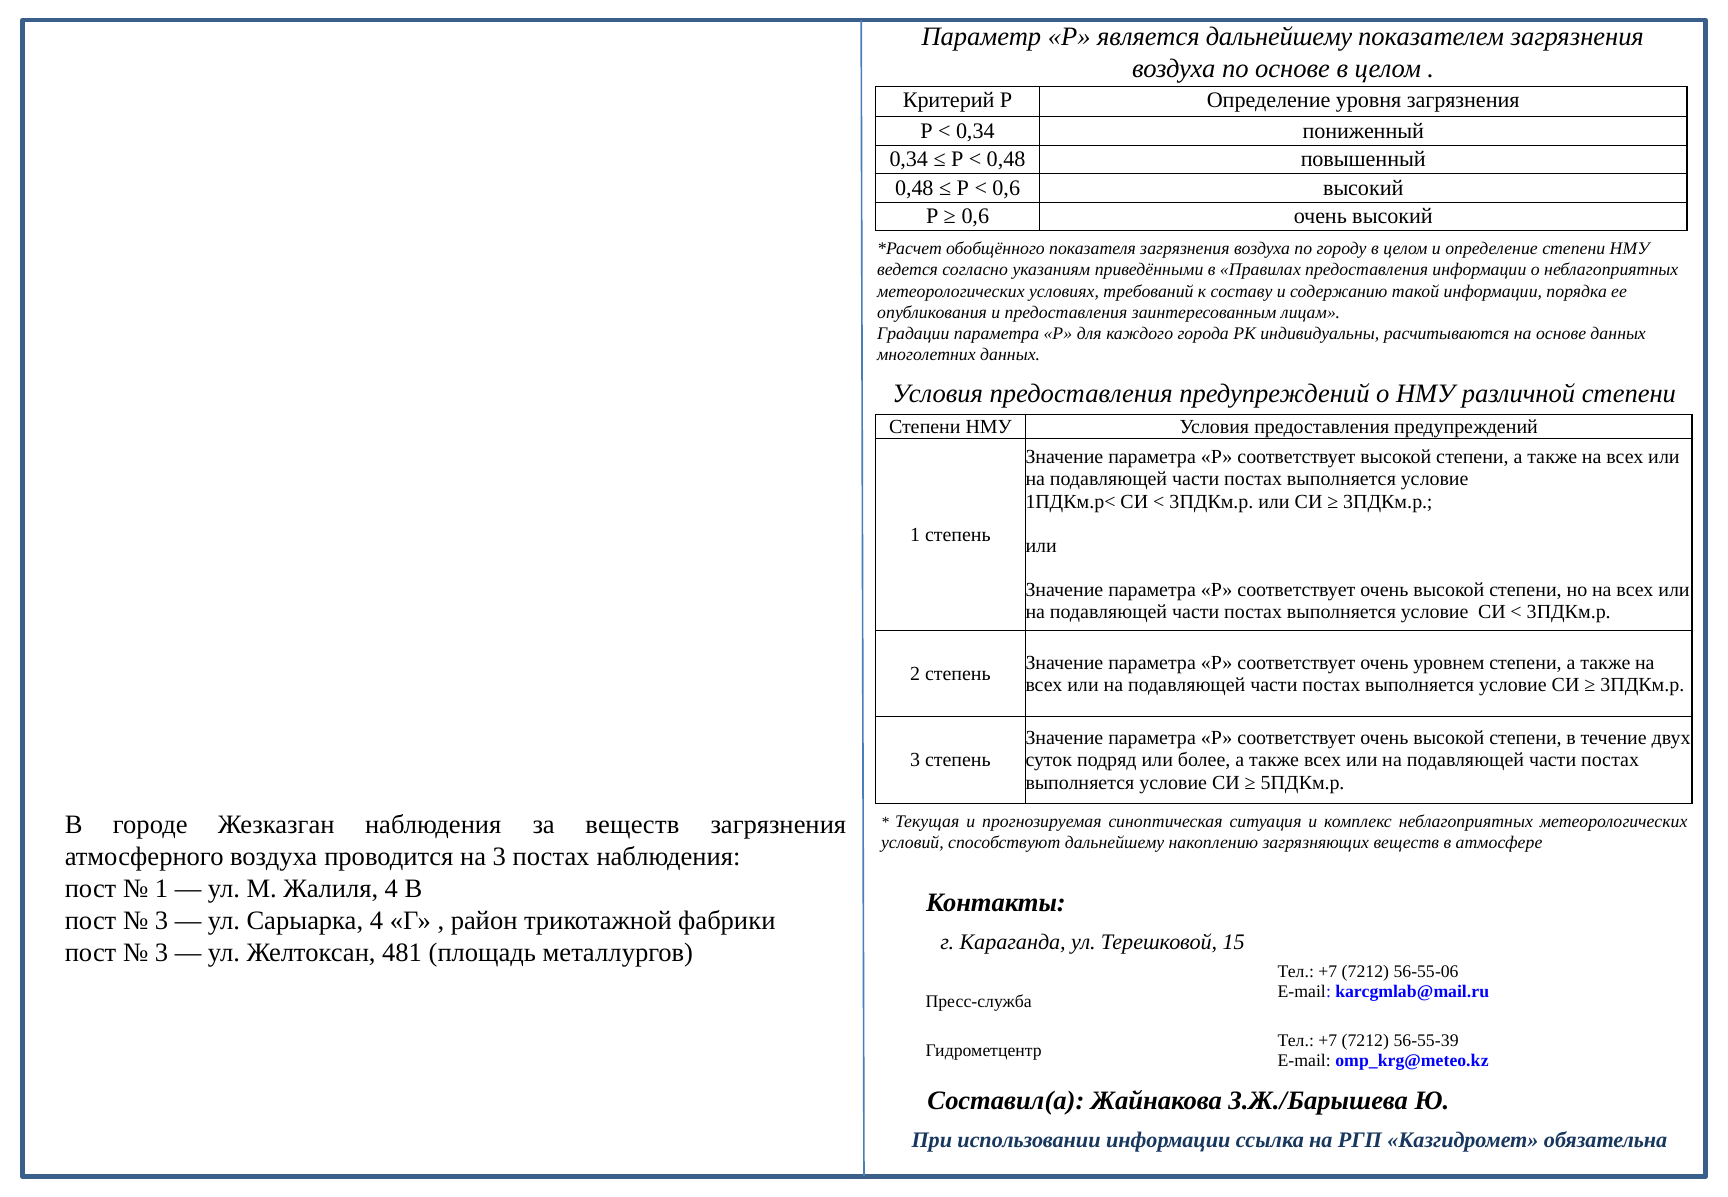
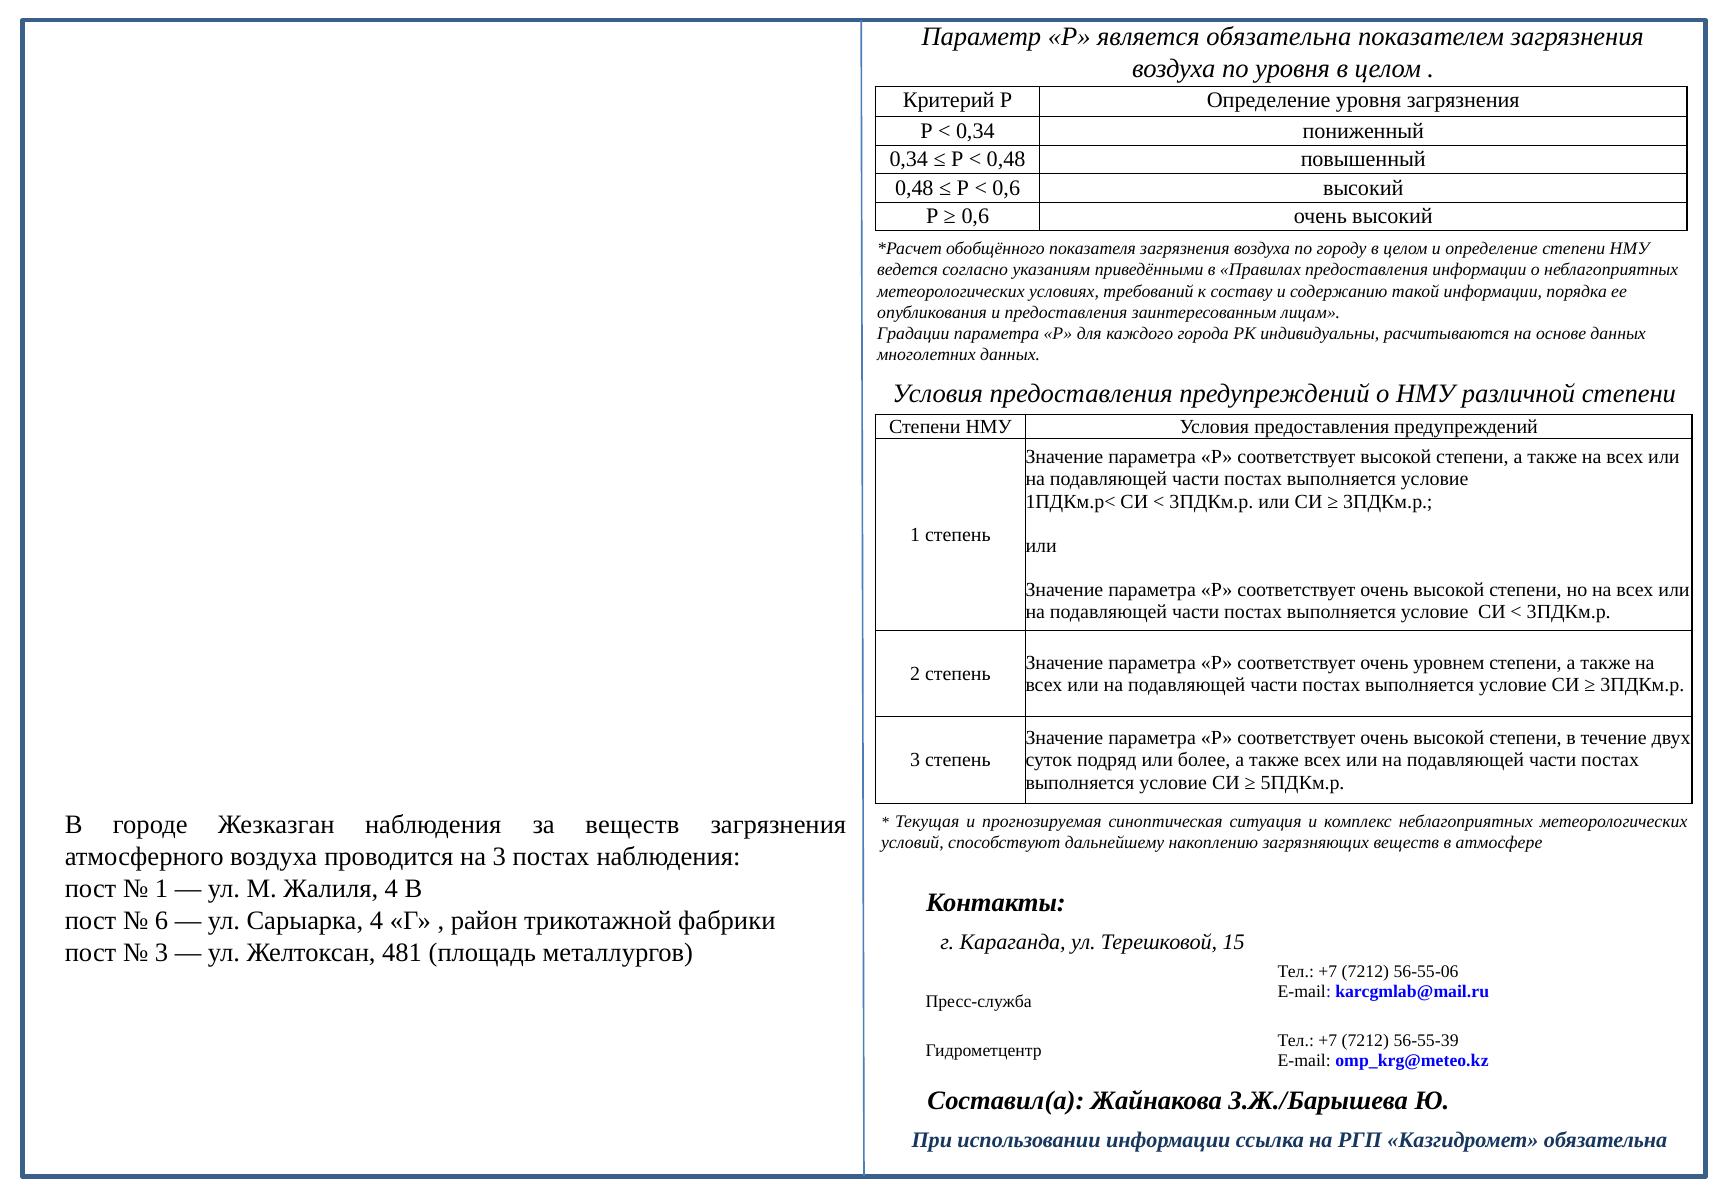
является дальнейшему: дальнейшему -> обязательна
по основе: основе -> уровня
3 at (162, 920): 3 -> 6
